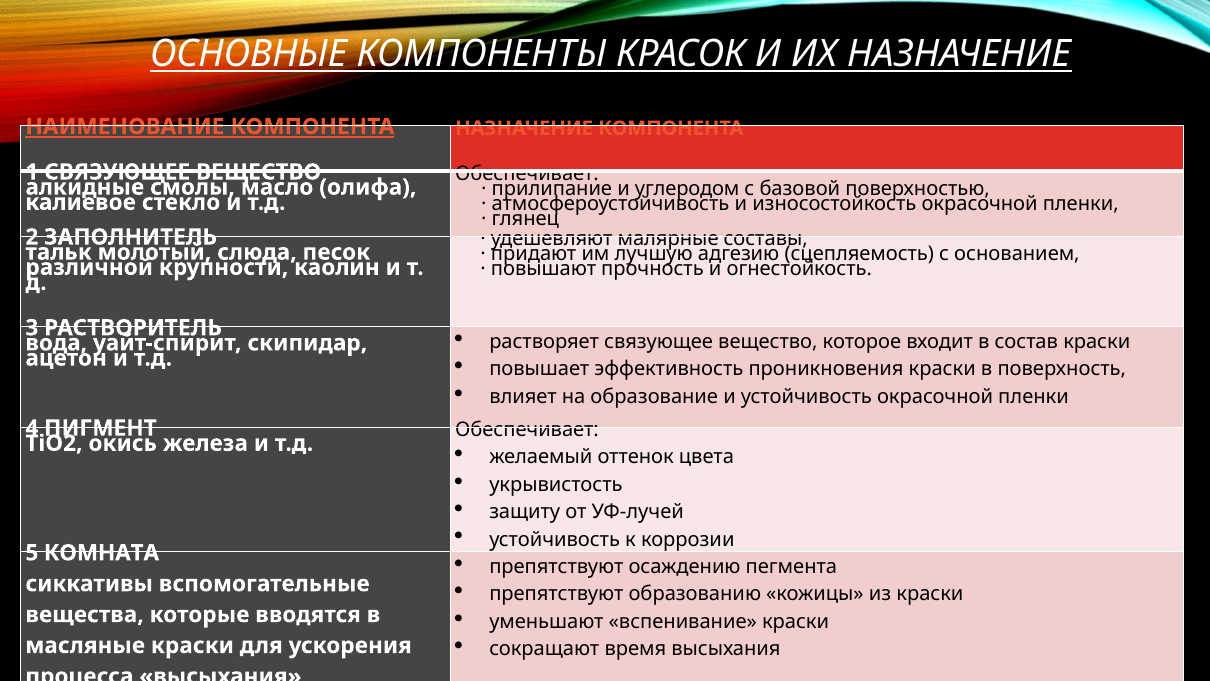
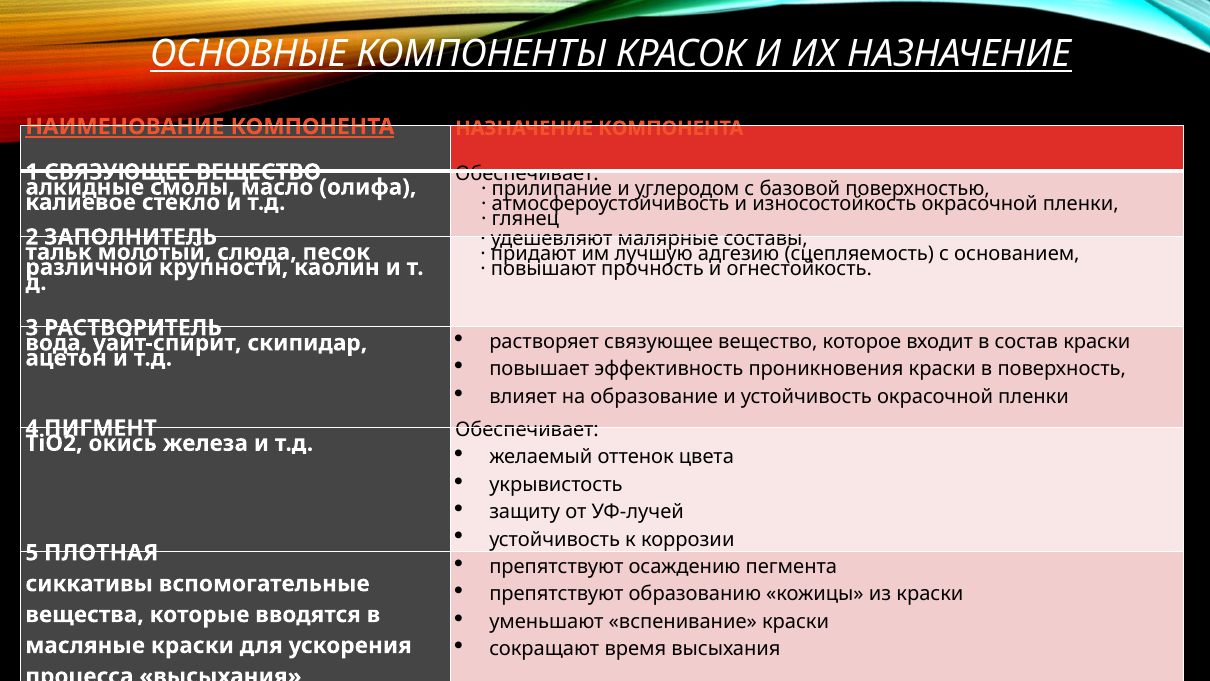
КОМНАТА: КОМНАТА -> ПЛОТНАЯ
